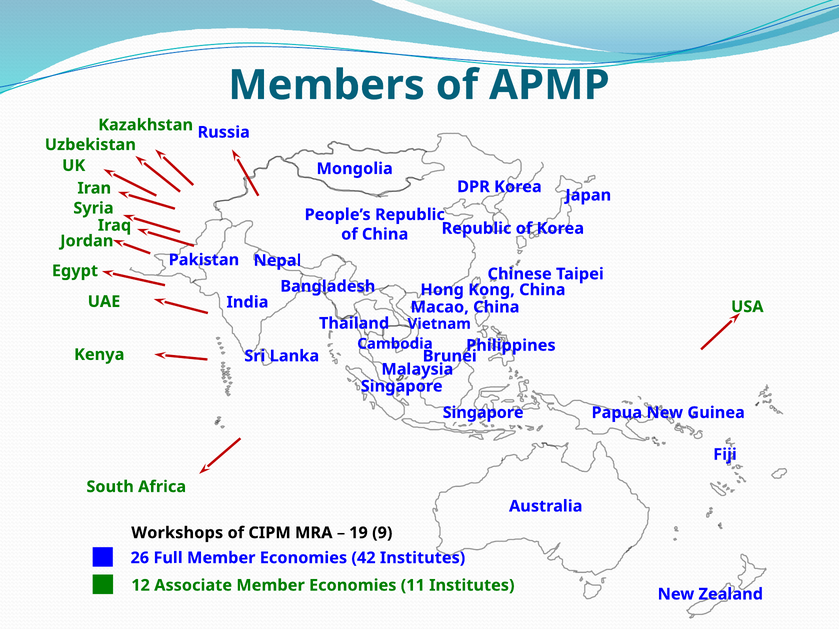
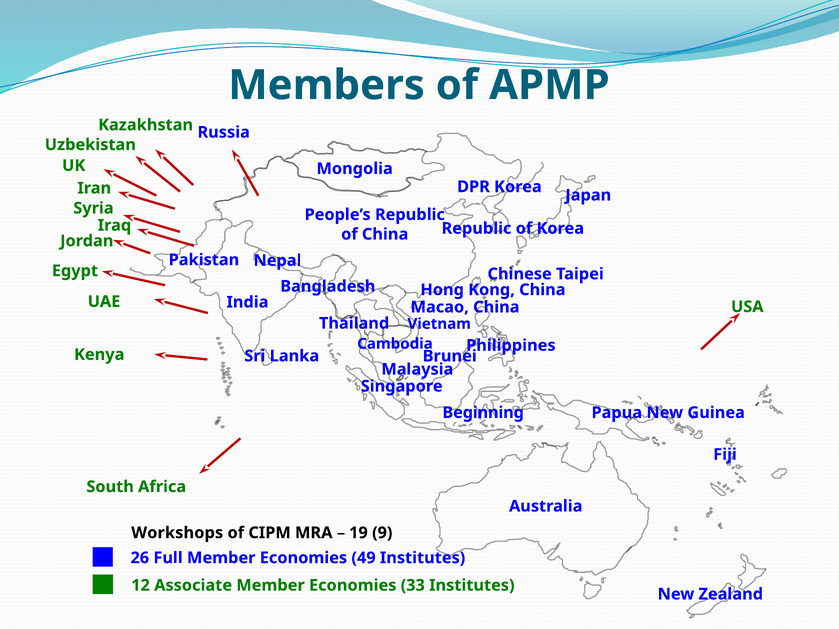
Singapore at (483, 413): Singapore -> Beginning
42: 42 -> 49
11: 11 -> 33
